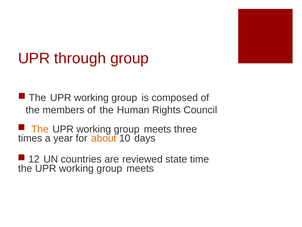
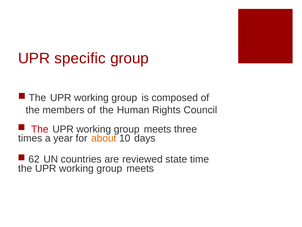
through: through -> specific
The at (40, 129) colour: orange -> red
12: 12 -> 62
